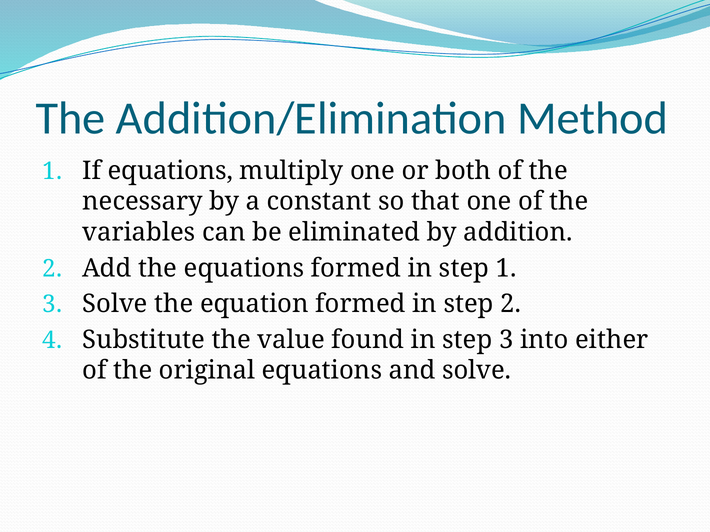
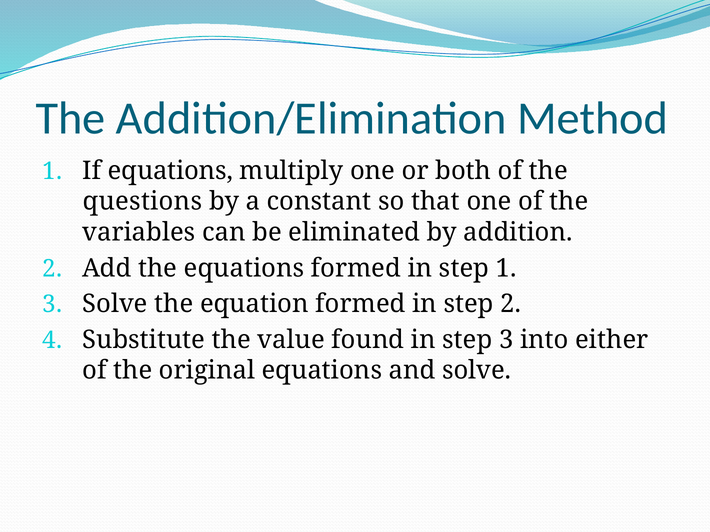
necessary: necessary -> questions
